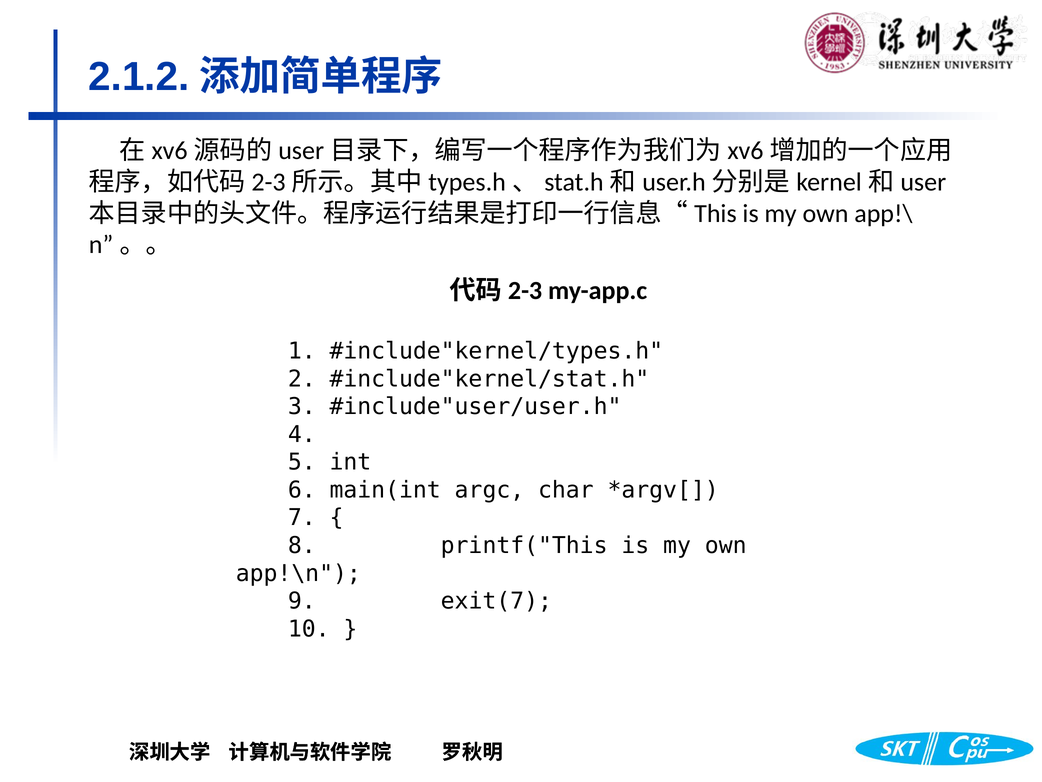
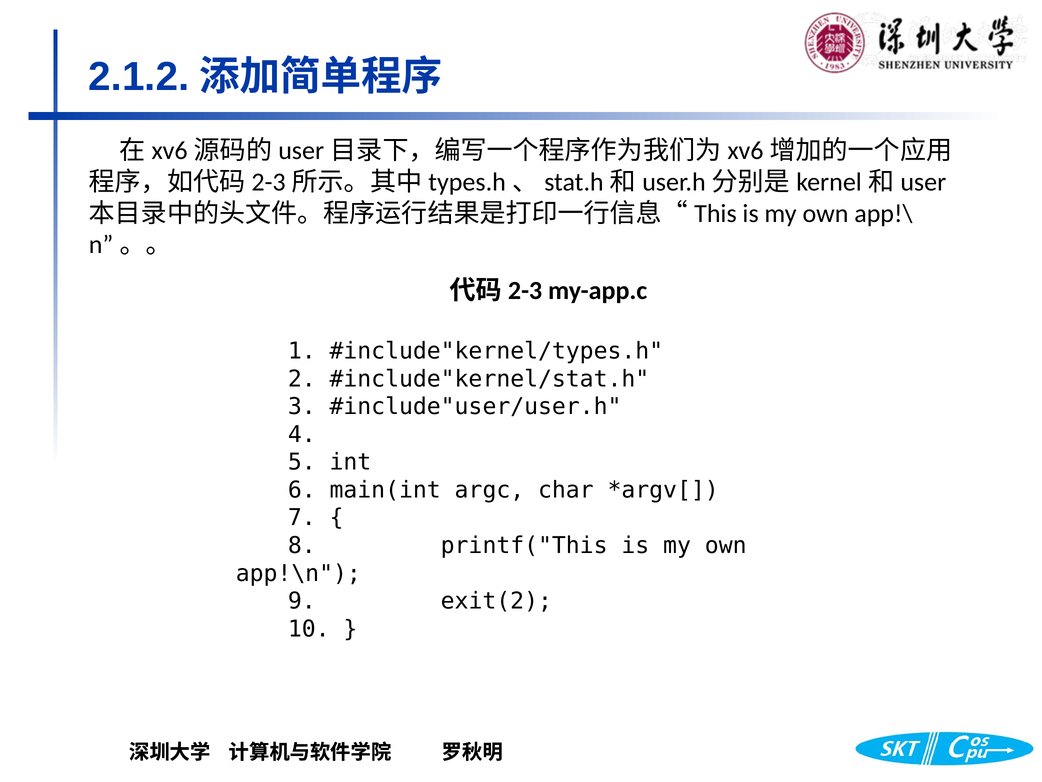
exit(7: exit(7 -> exit(2
